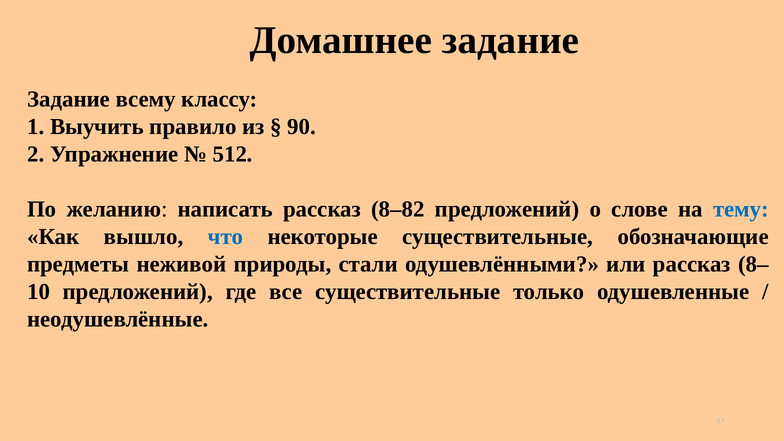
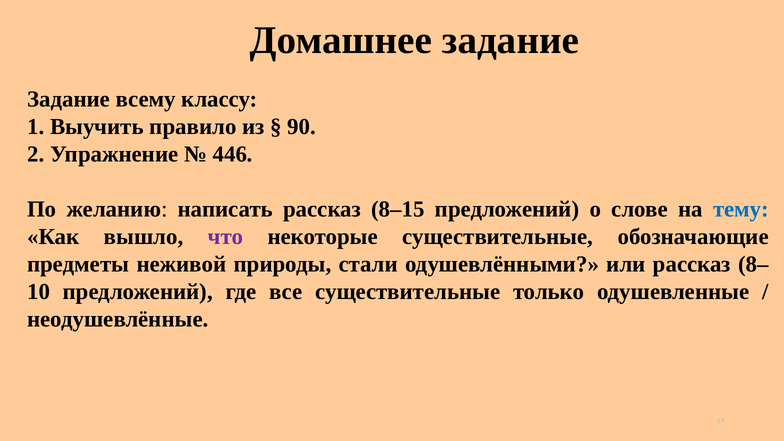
512: 512 -> 446
8–82: 8–82 -> 8–15
что colour: blue -> purple
